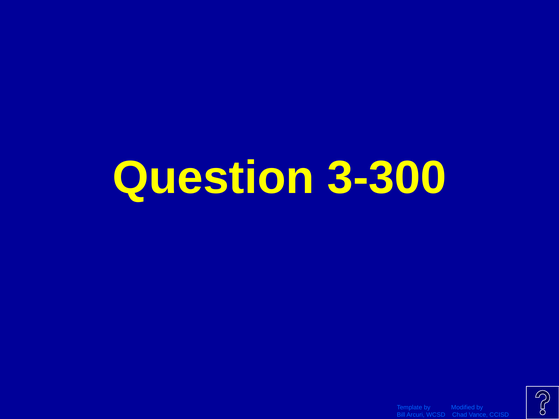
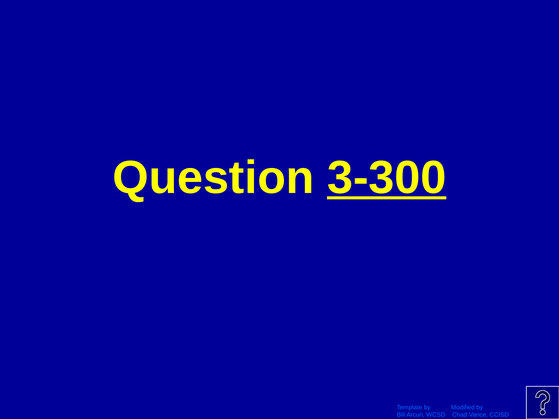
3-300 underline: none -> present
